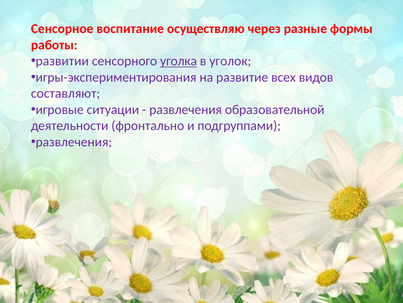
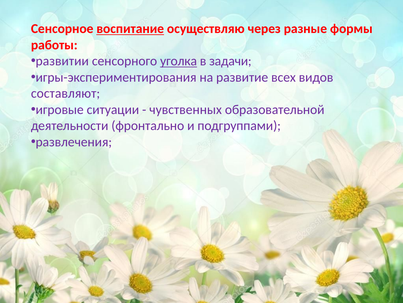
воспитание underline: none -> present
уголок: уголок -> задачи
развлечения at (186, 109): развлечения -> чувственных
